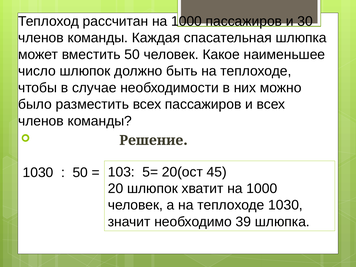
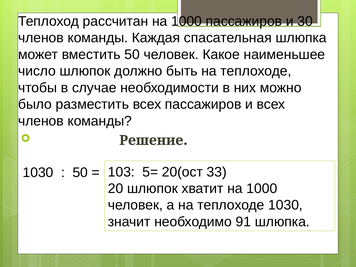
45: 45 -> 33
39: 39 -> 91
